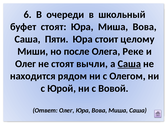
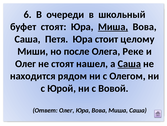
Миша at (113, 27) underline: none -> present
Пяти: Пяти -> Петя
вычли: вычли -> нашел
